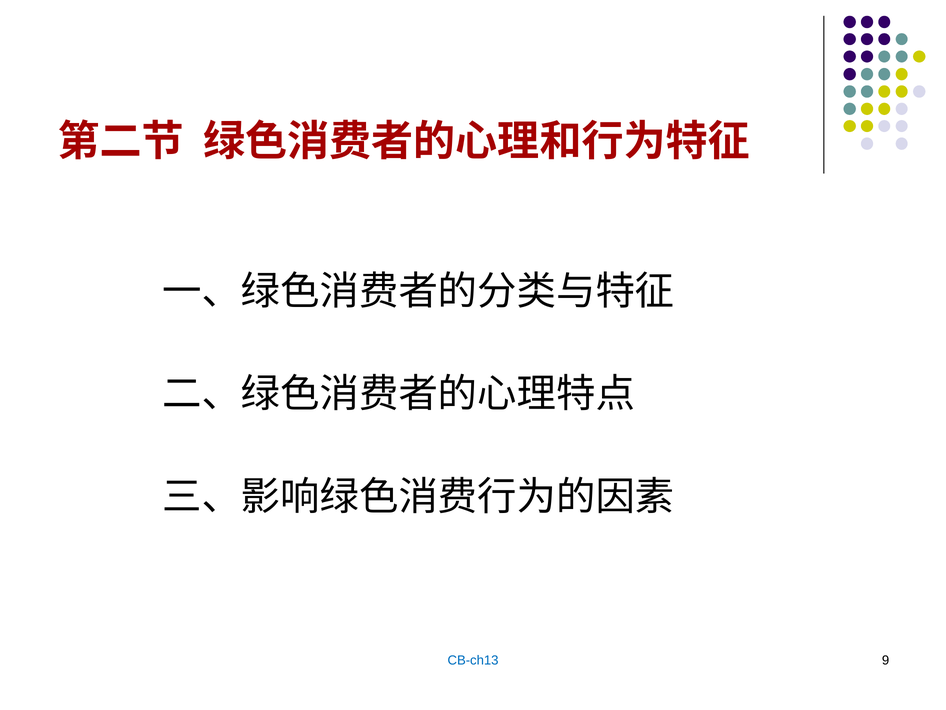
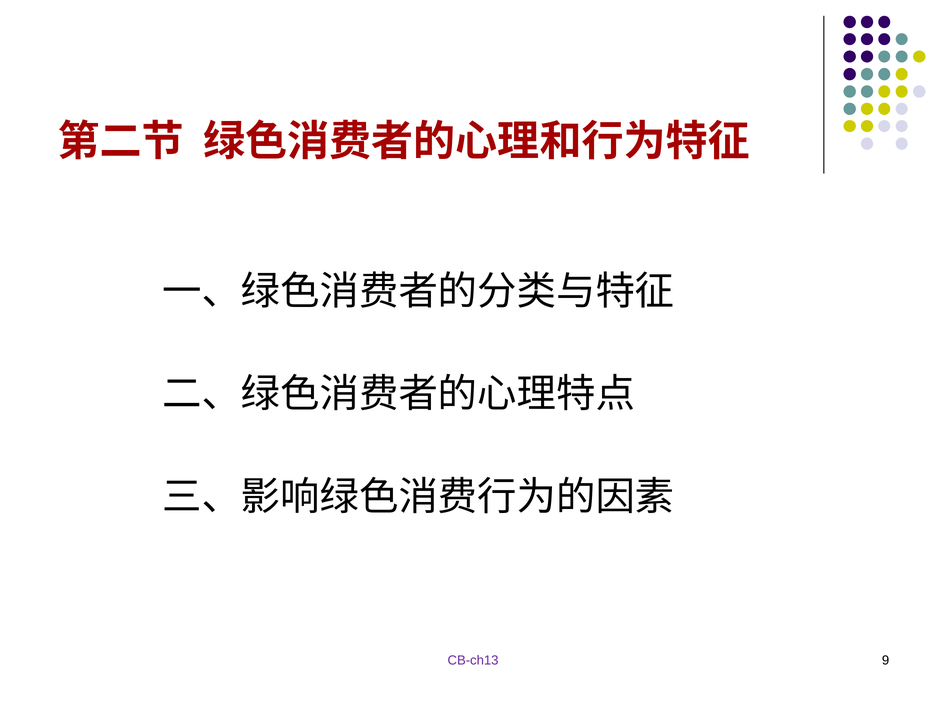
CB-ch13 colour: blue -> purple
